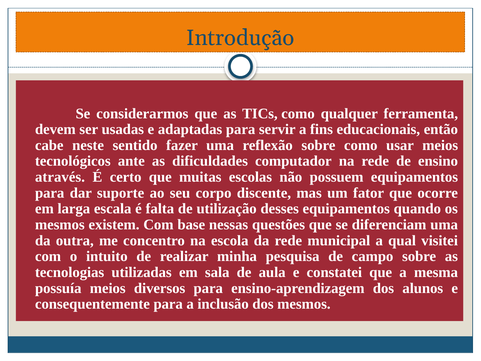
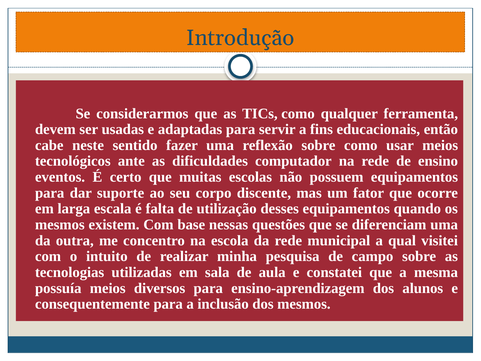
através: através -> eventos
